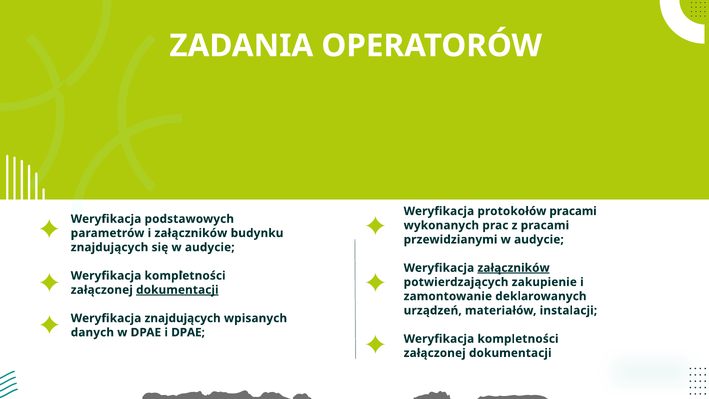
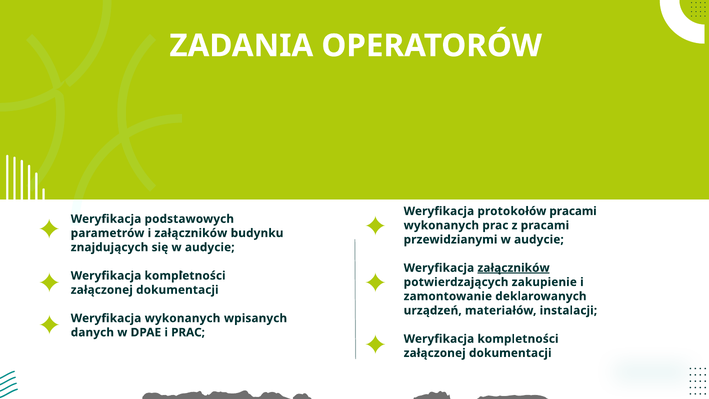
dokumentacji at (177, 290) underline: present -> none
Weryfikacja znajdujących: znajdujących -> wykonanych
i DPAE: DPAE -> PRAC
